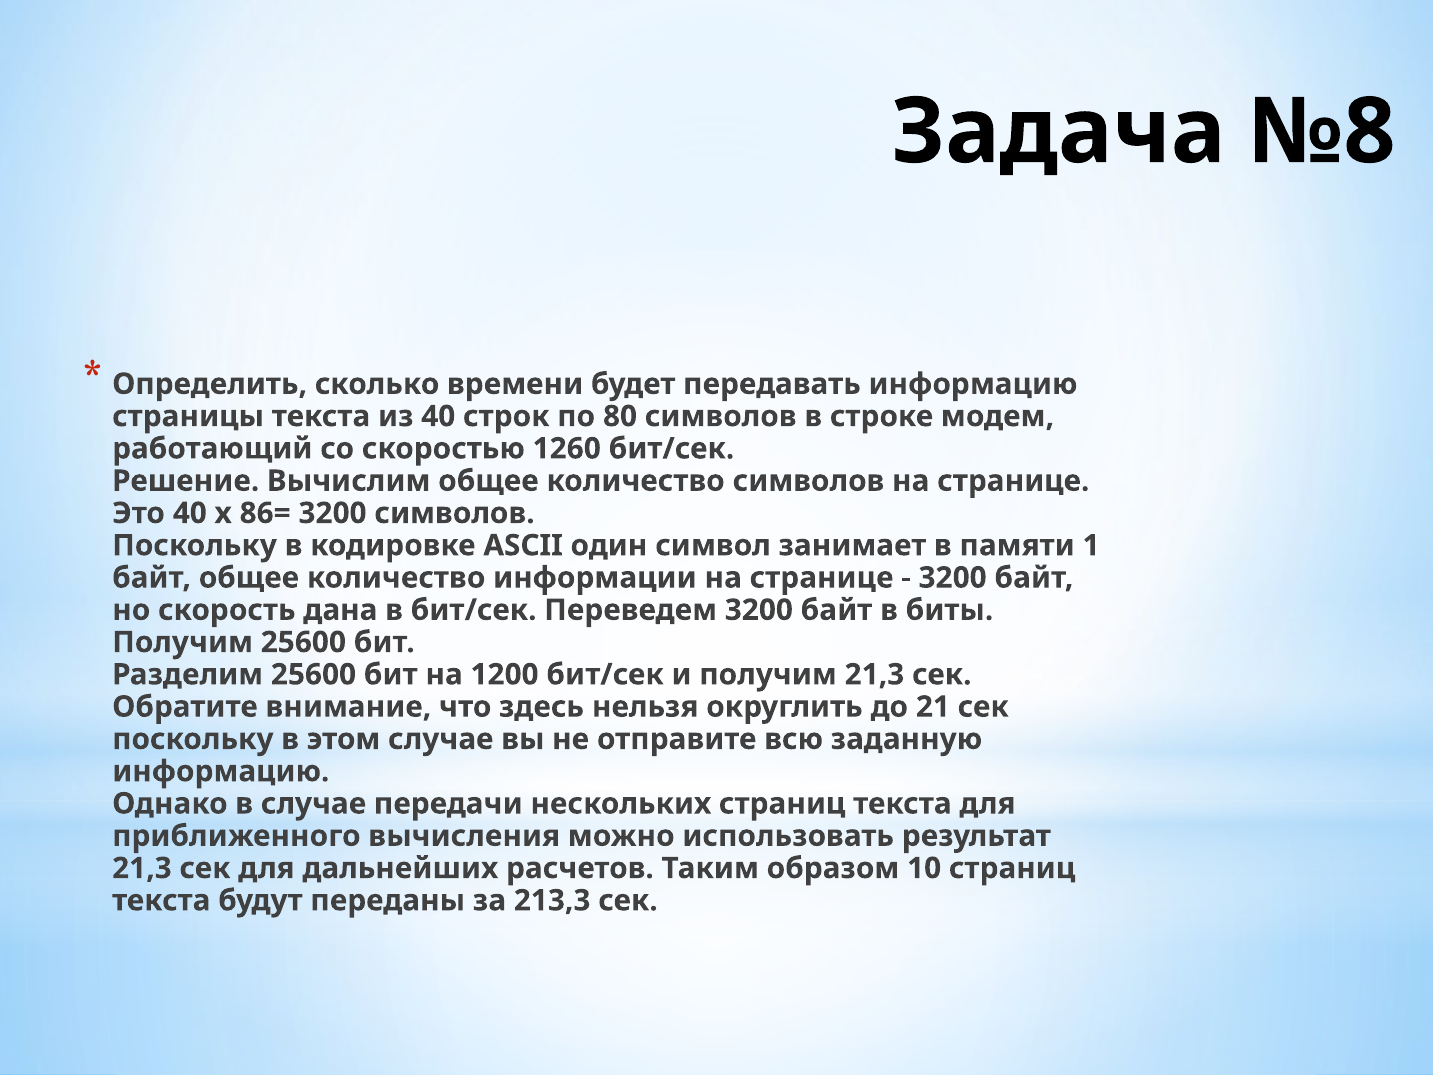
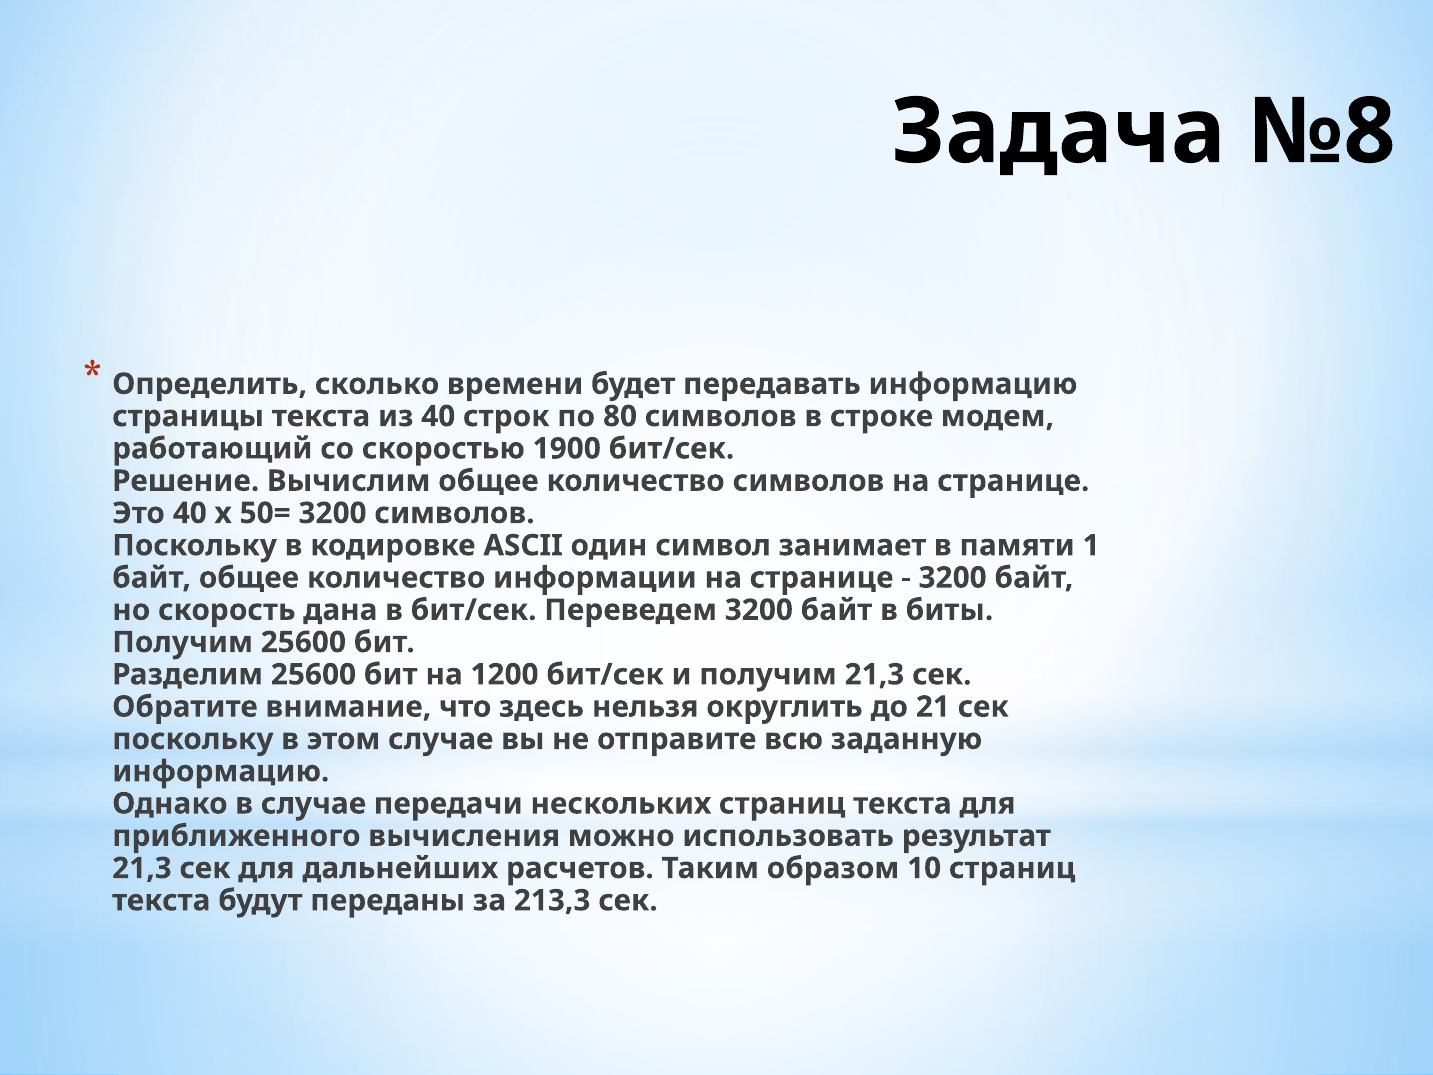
1260: 1260 -> 1900
86=: 86= -> 50=
